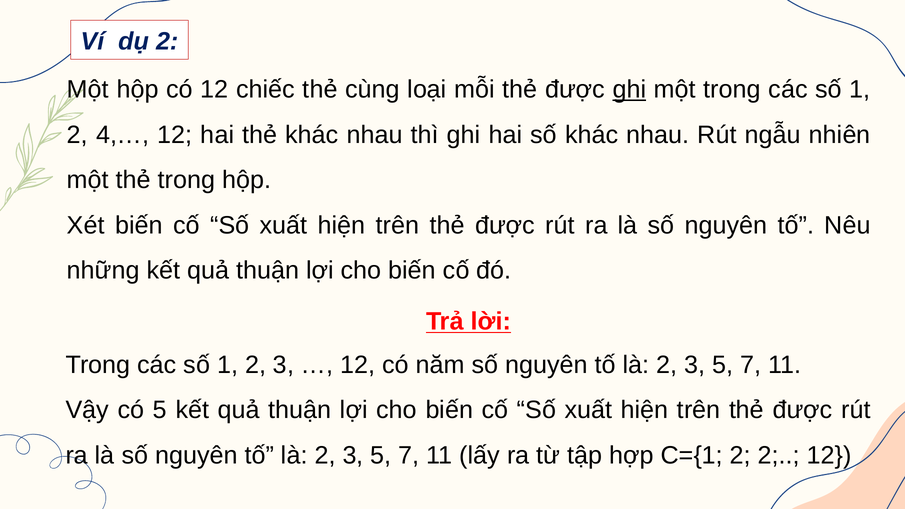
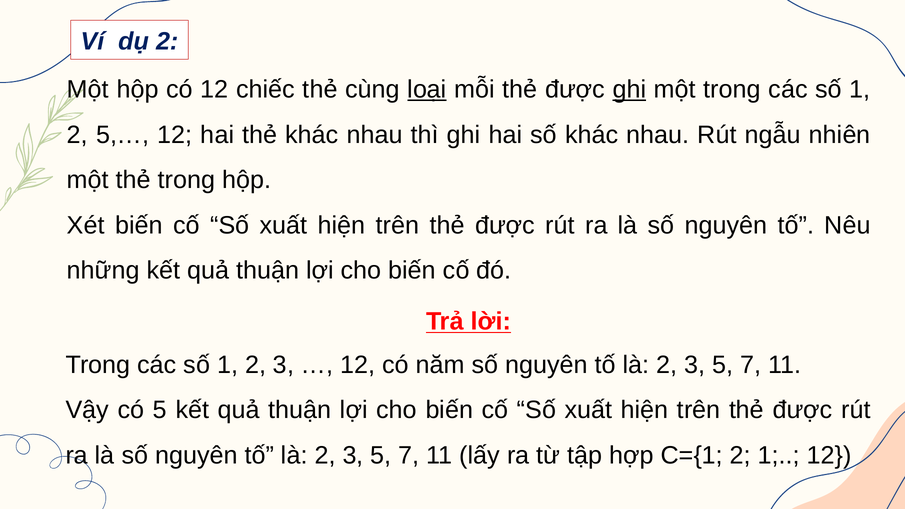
loại underline: none -> present
4,…: 4,… -> 5,…
2 2: 2 -> 1
